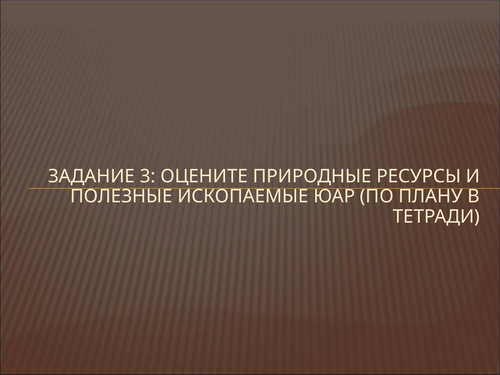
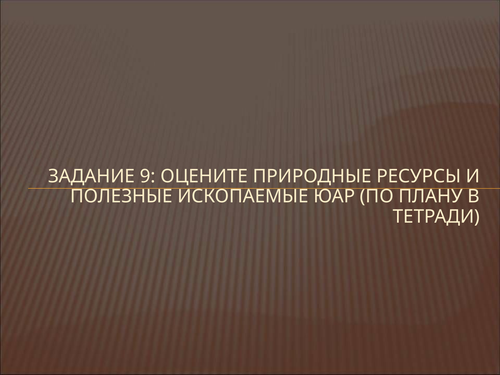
3: 3 -> 9
